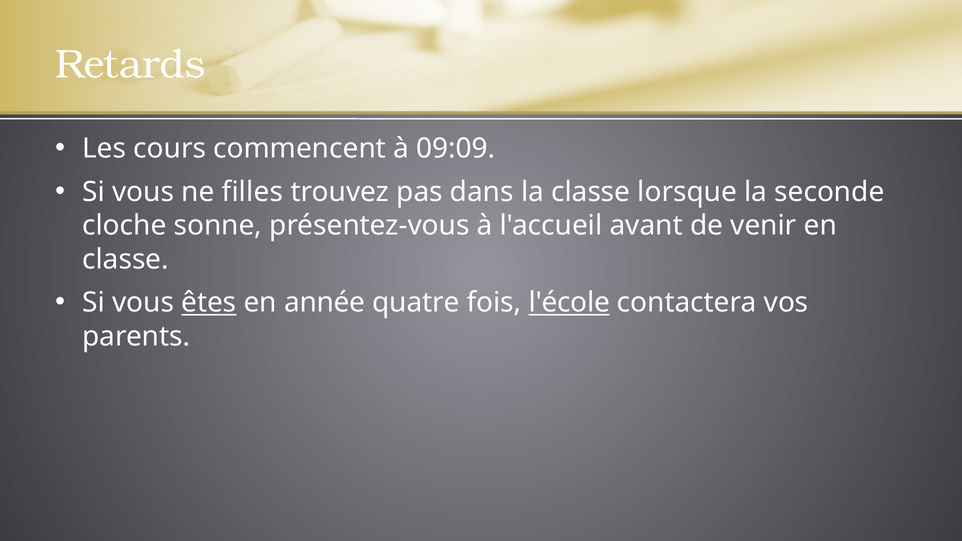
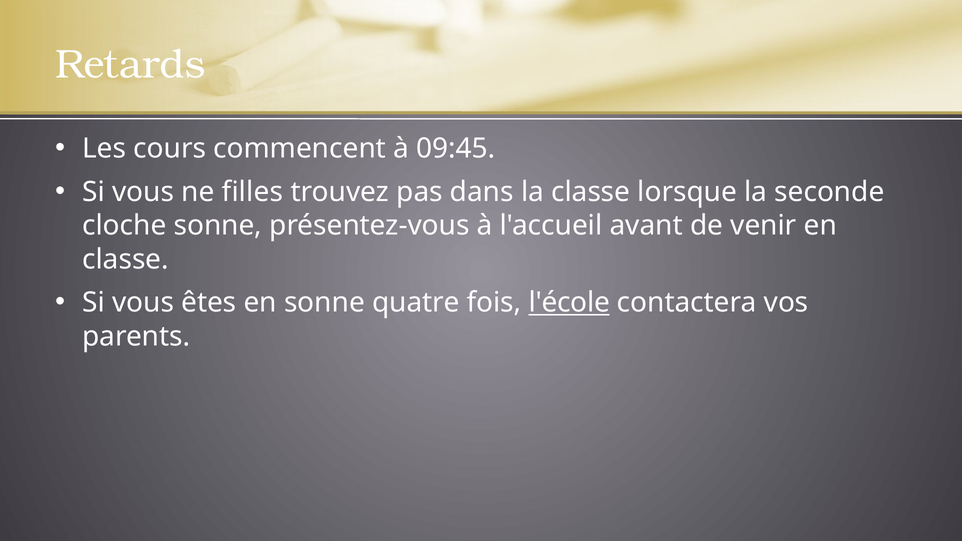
09:09: 09:09 -> 09:45
êtes underline: present -> none
en année: année -> sonne
